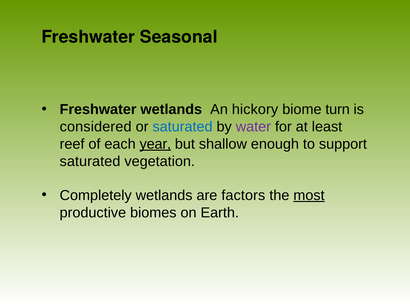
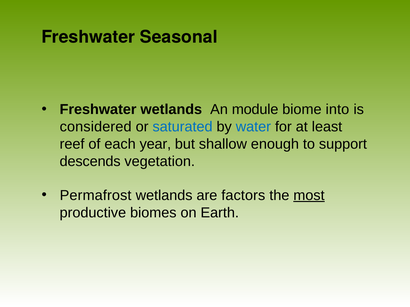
hickory: hickory -> module
turn: turn -> into
water colour: purple -> blue
year underline: present -> none
saturated at (90, 162): saturated -> descends
Completely: Completely -> Permafrost
